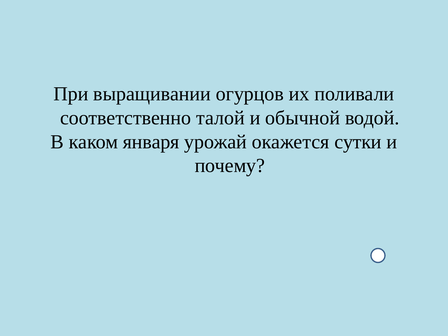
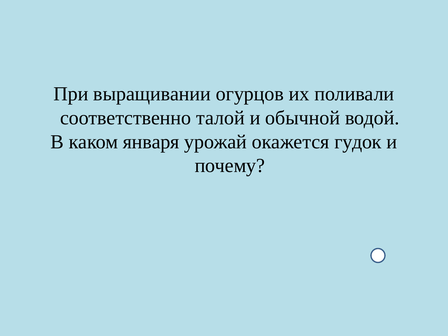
сутки: сутки -> гудок
